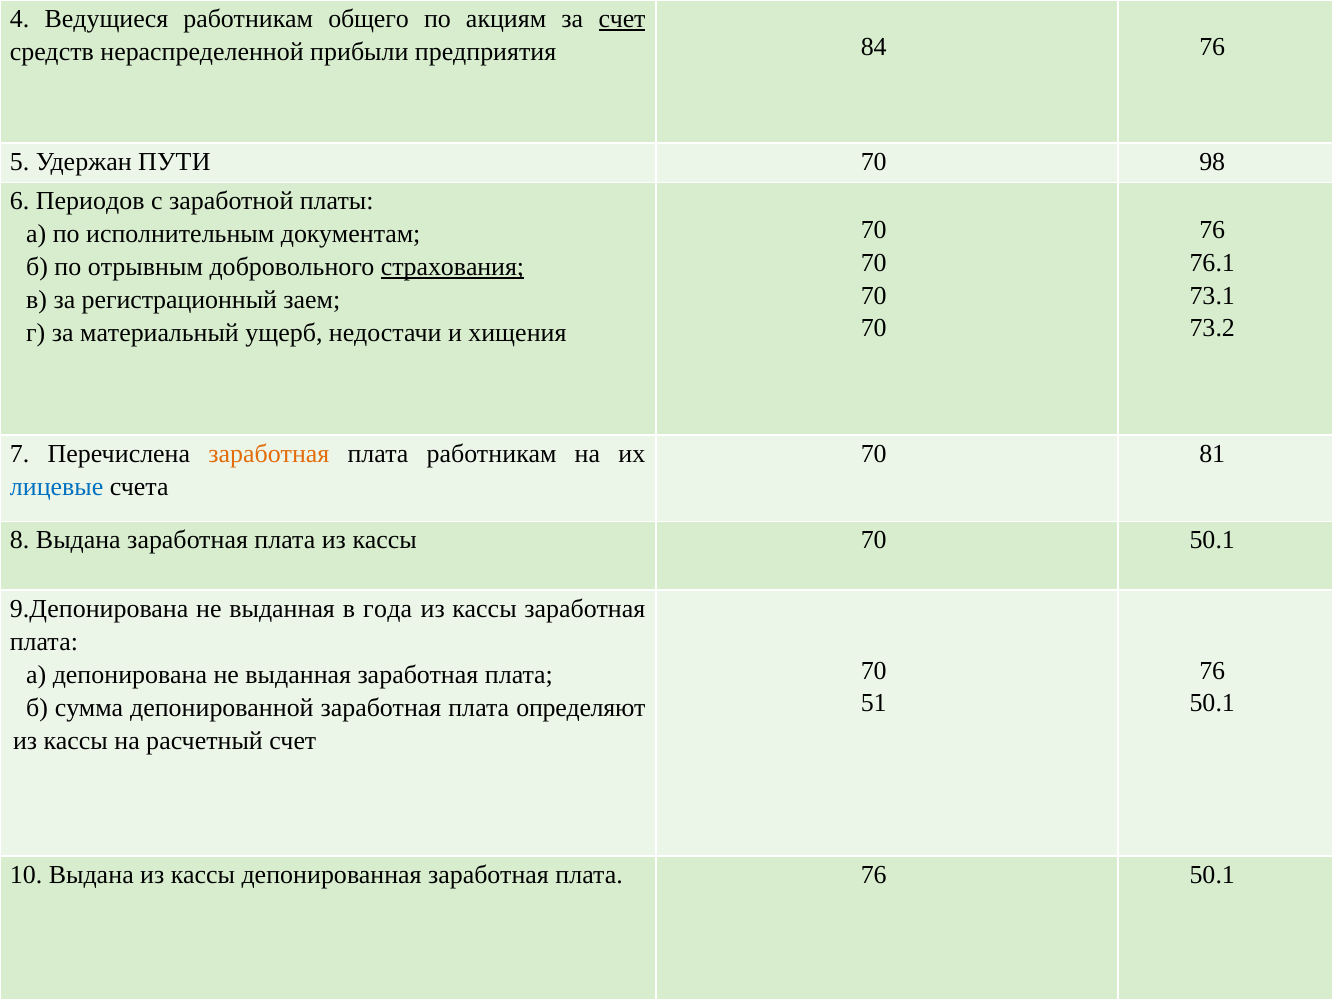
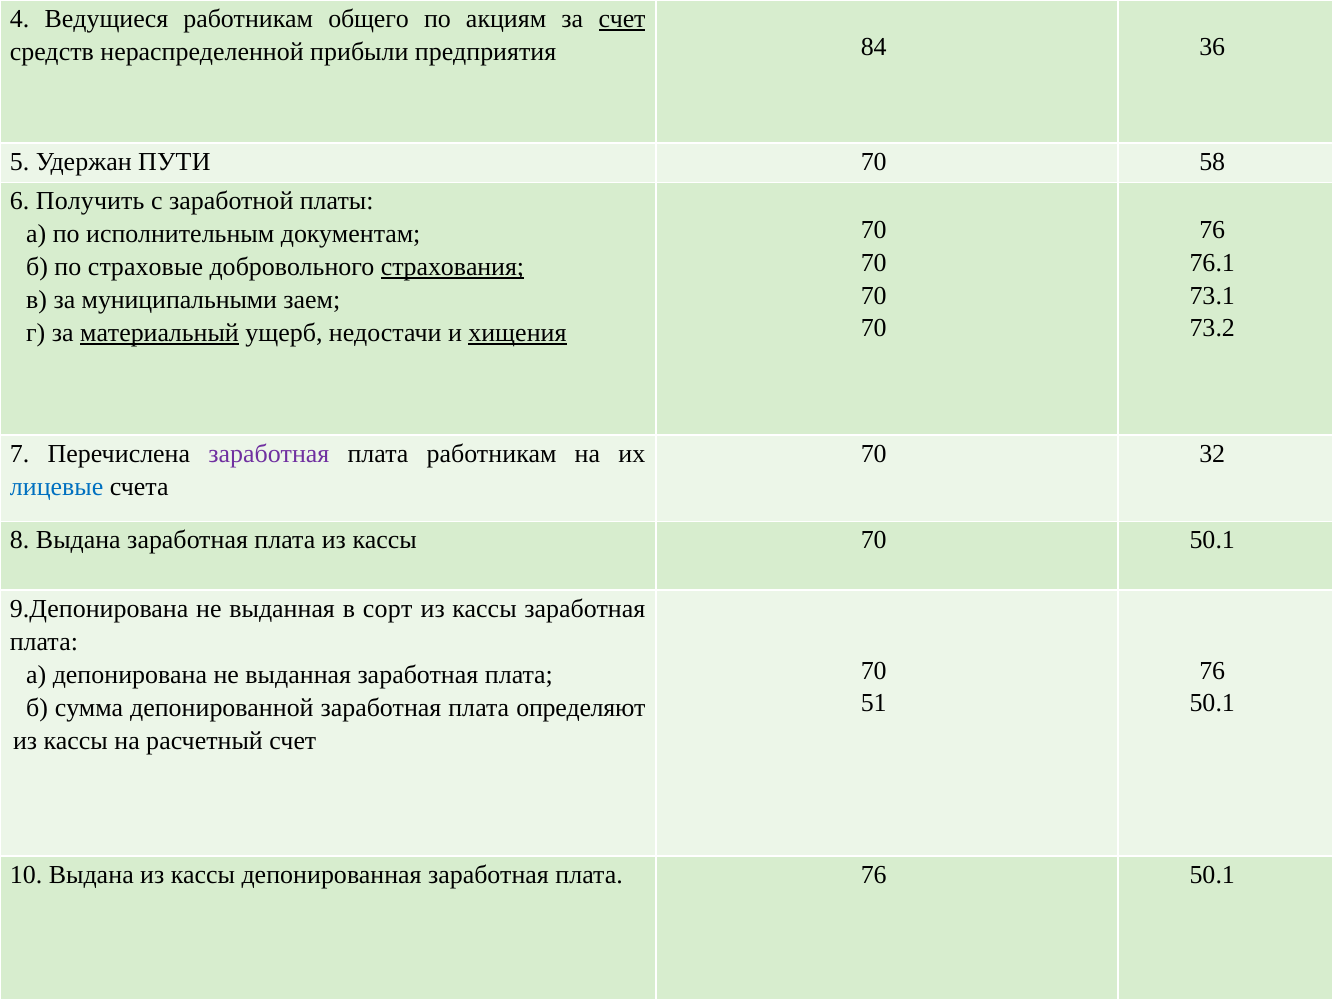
84 76: 76 -> 36
98: 98 -> 58
Периодов: Периодов -> Получить
отрывным: отрывным -> страховые
регистрационный: регистрационный -> муниципальными
материальный underline: none -> present
хищения underline: none -> present
заработная at (269, 454) colour: orange -> purple
81: 81 -> 32
года: года -> сорт
